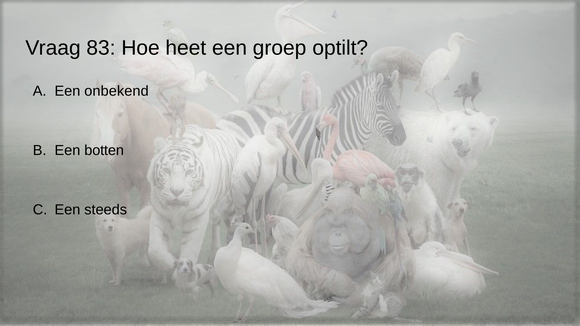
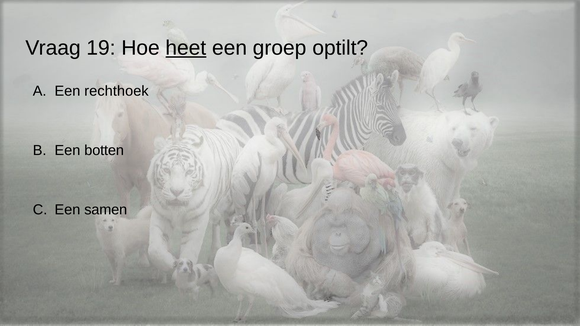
83: 83 -> 19
heet underline: none -> present
onbekend: onbekend -> rechthoek
steeds: steeds -> samen
